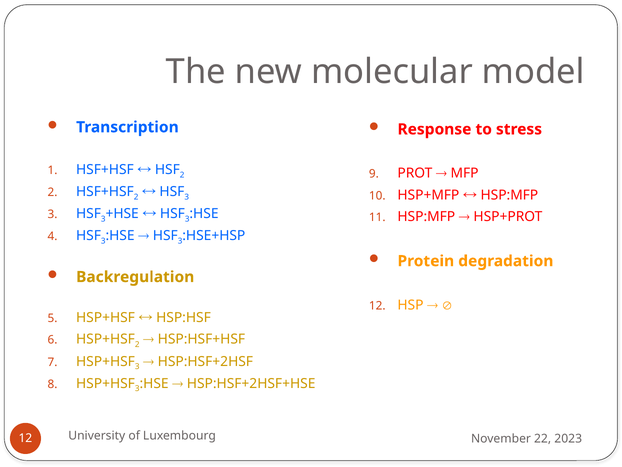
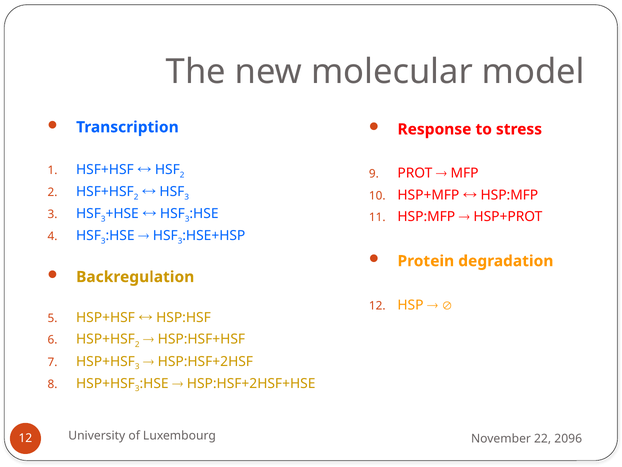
2023: 2023 -> 2096
